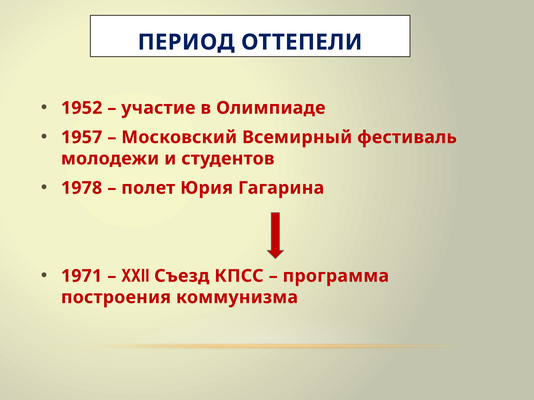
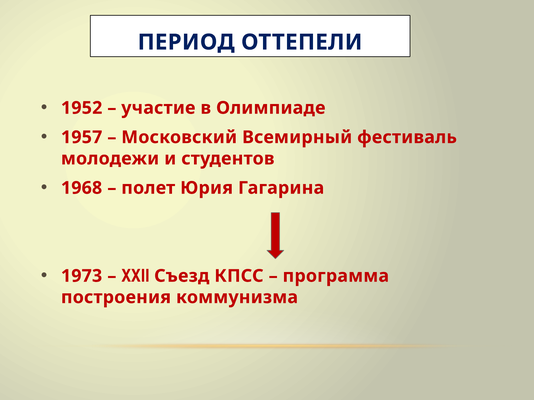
1978: 1978 -> 1968
1971: 1971 -> 1973
